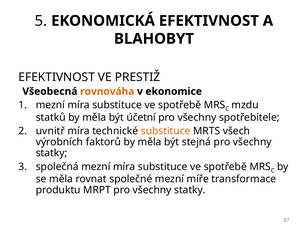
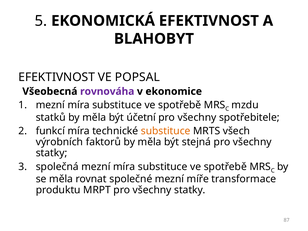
PRESTIŽ: PRESTIŽ -> POPSAL
rovnováha colour: orange -> purple
uvnitř: uvnitř -> funkcí
